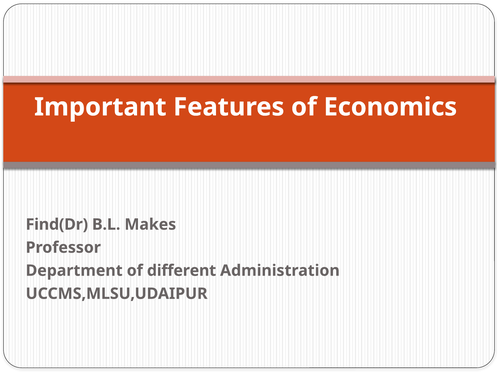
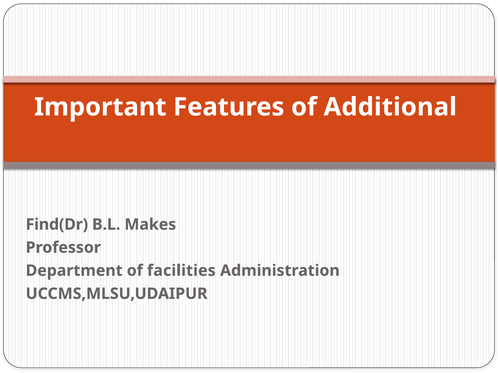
Economics: Economics -> Additional
different: different -> facilities
